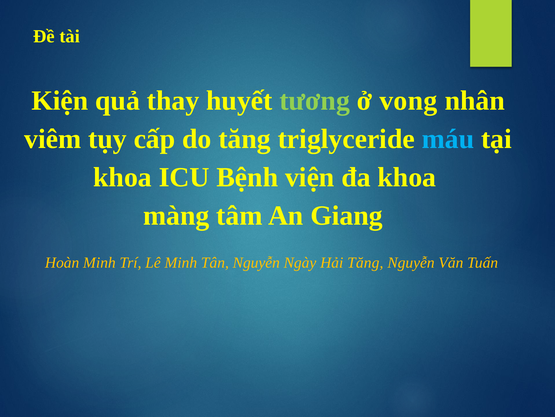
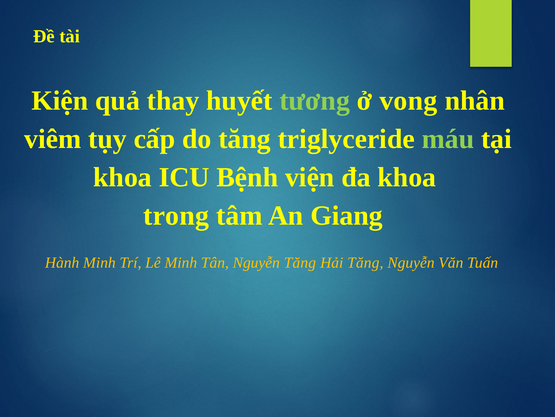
máu colour: light blue -> light green
màng: màng -> trong
Hoàn: Hoàn -> Hành
Nguyễn Ngày: Ngày -> Tăng
